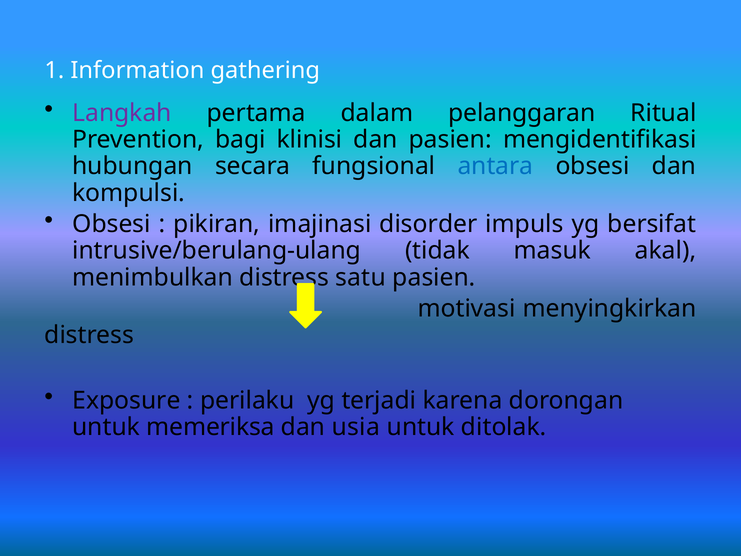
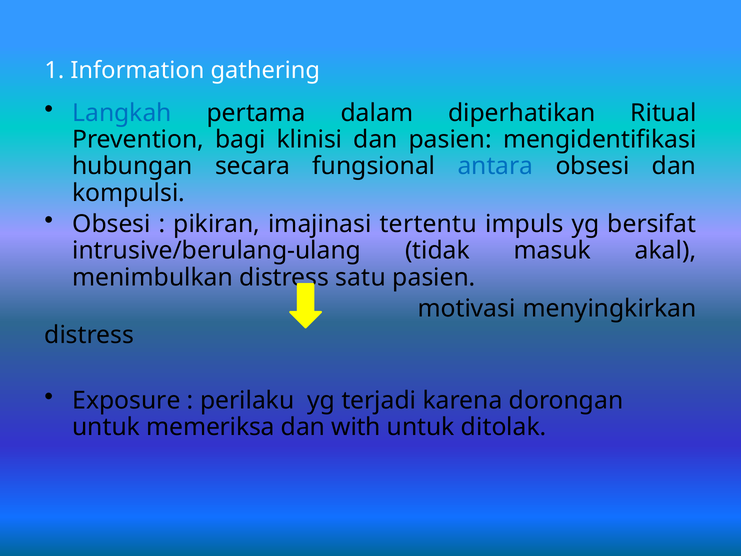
Langkah colour: purple -> blue
pelanggaran: pelanggaran -> diperhatikan
disorder: disorder -> tertentu
usia: usia -> with
